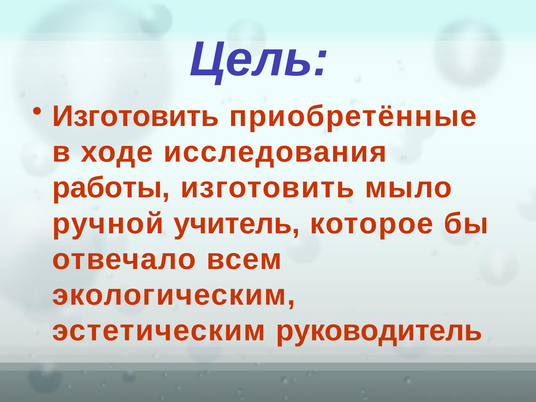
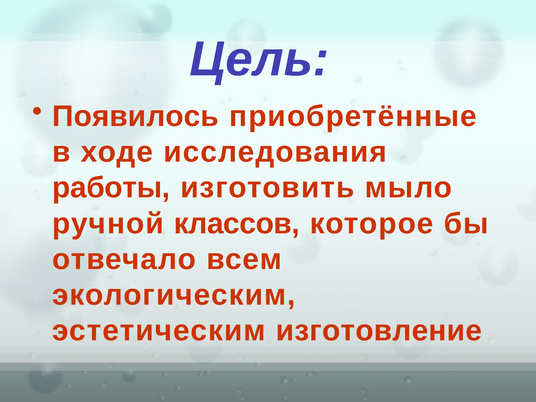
Изготовить at (136, 116): Изготовить -> Появилось
учитель: учитель -> классов
руководитель: руководитель -> изготовление
